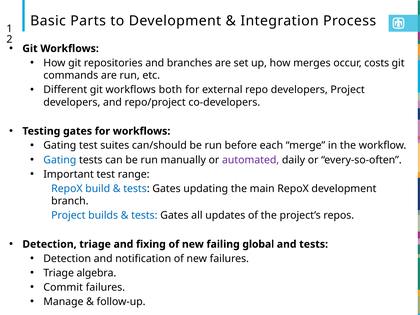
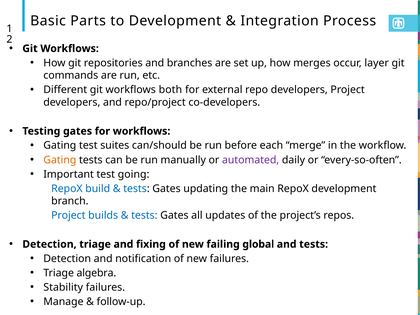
costs: costs -> layer
Gating at (60, 160) colour: blue -> orange
range: range -> going
Commit: Commit -> Stability
